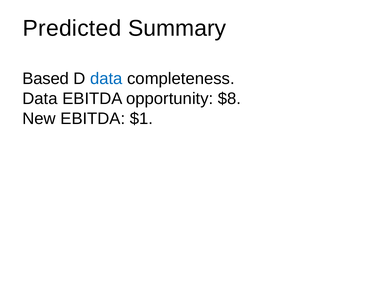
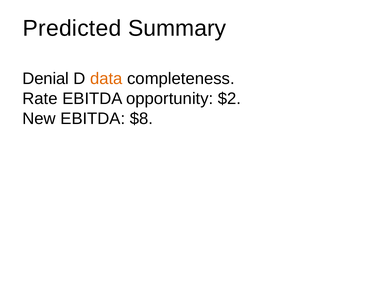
Based: Based -> Denial
data at (106, 79) colour: blue -> orange
Data at (40, 99): Data -> Rate
$8: $8 -> $2
$1: $1 -> $8
